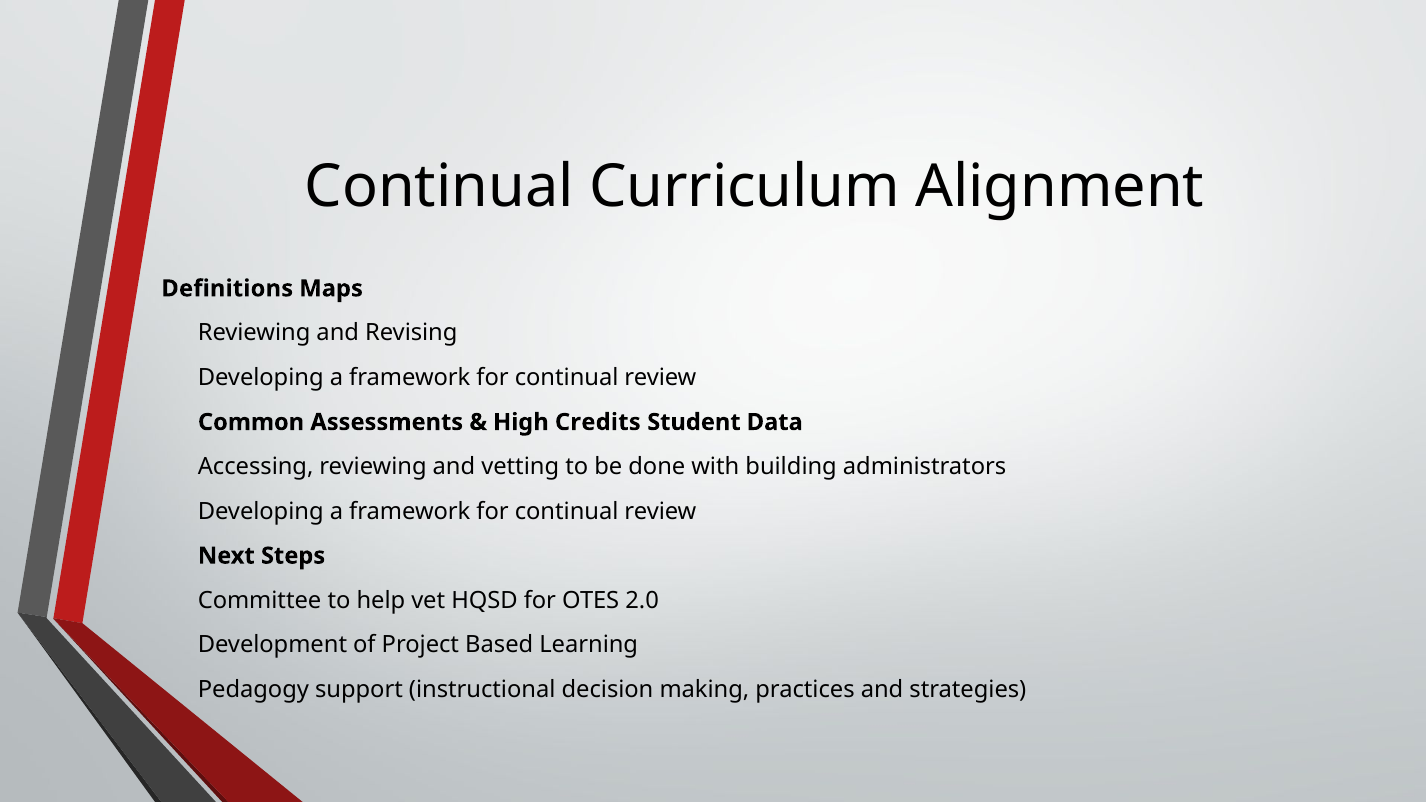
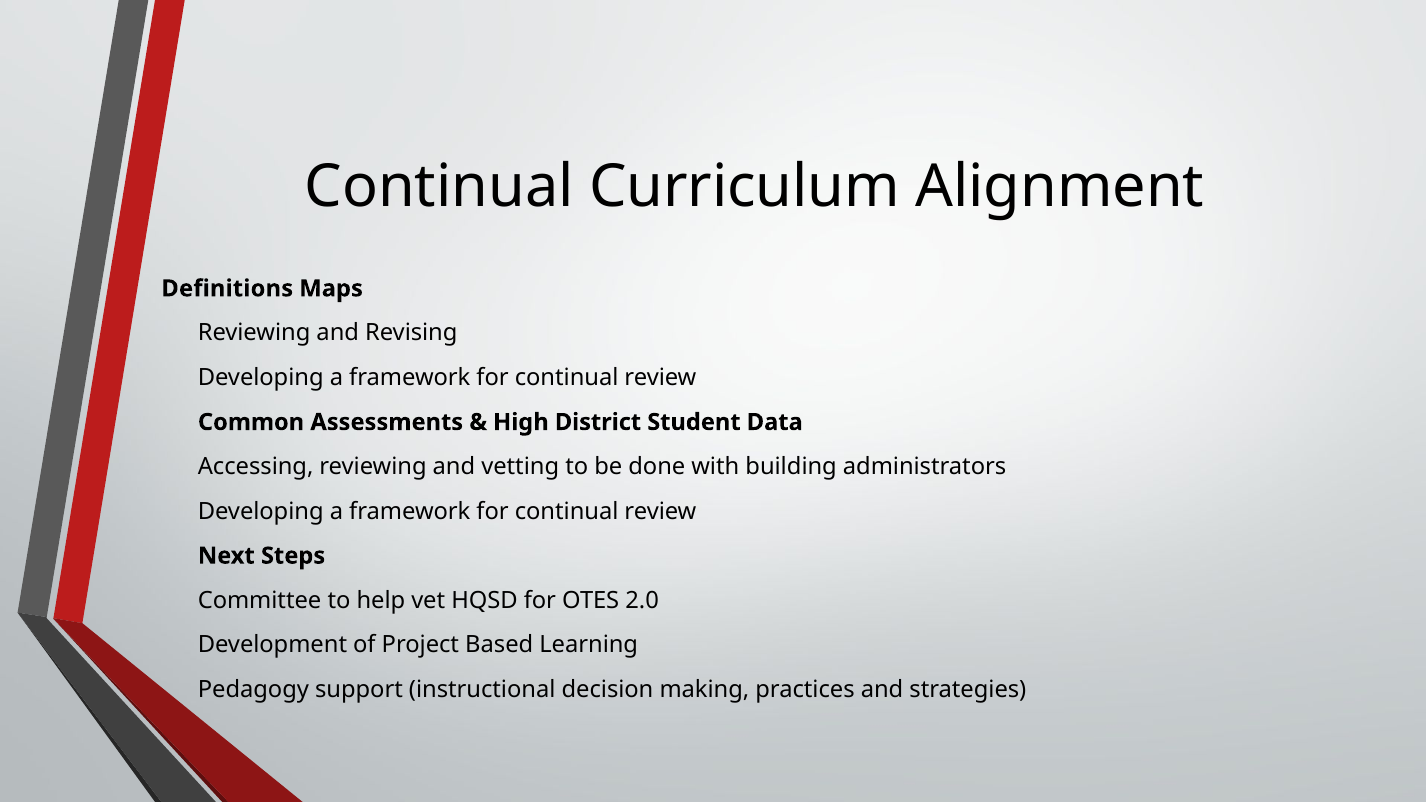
Credits: Credits -> District
